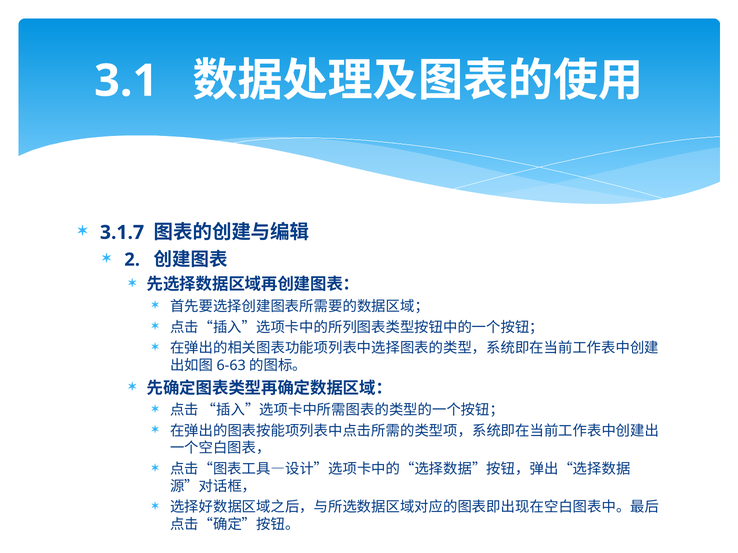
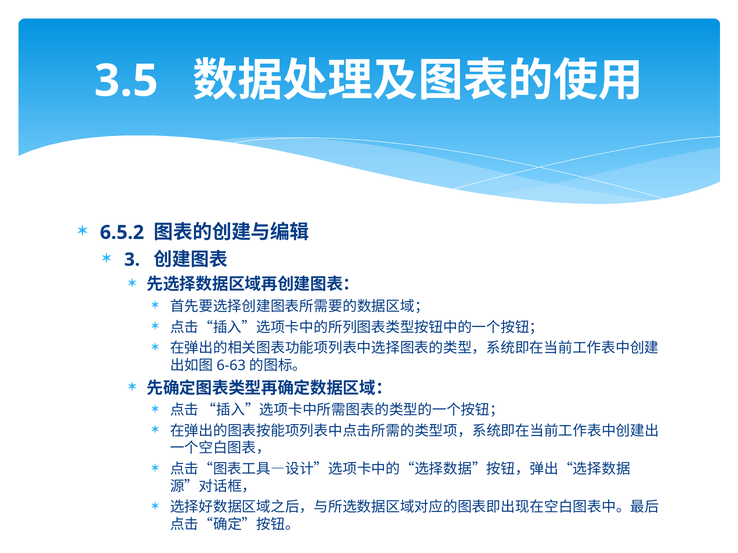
3.1: 3.1 -> 3.5
3.1.7: 3.1.7 -> 6.5.2
2: 2 -> 3
